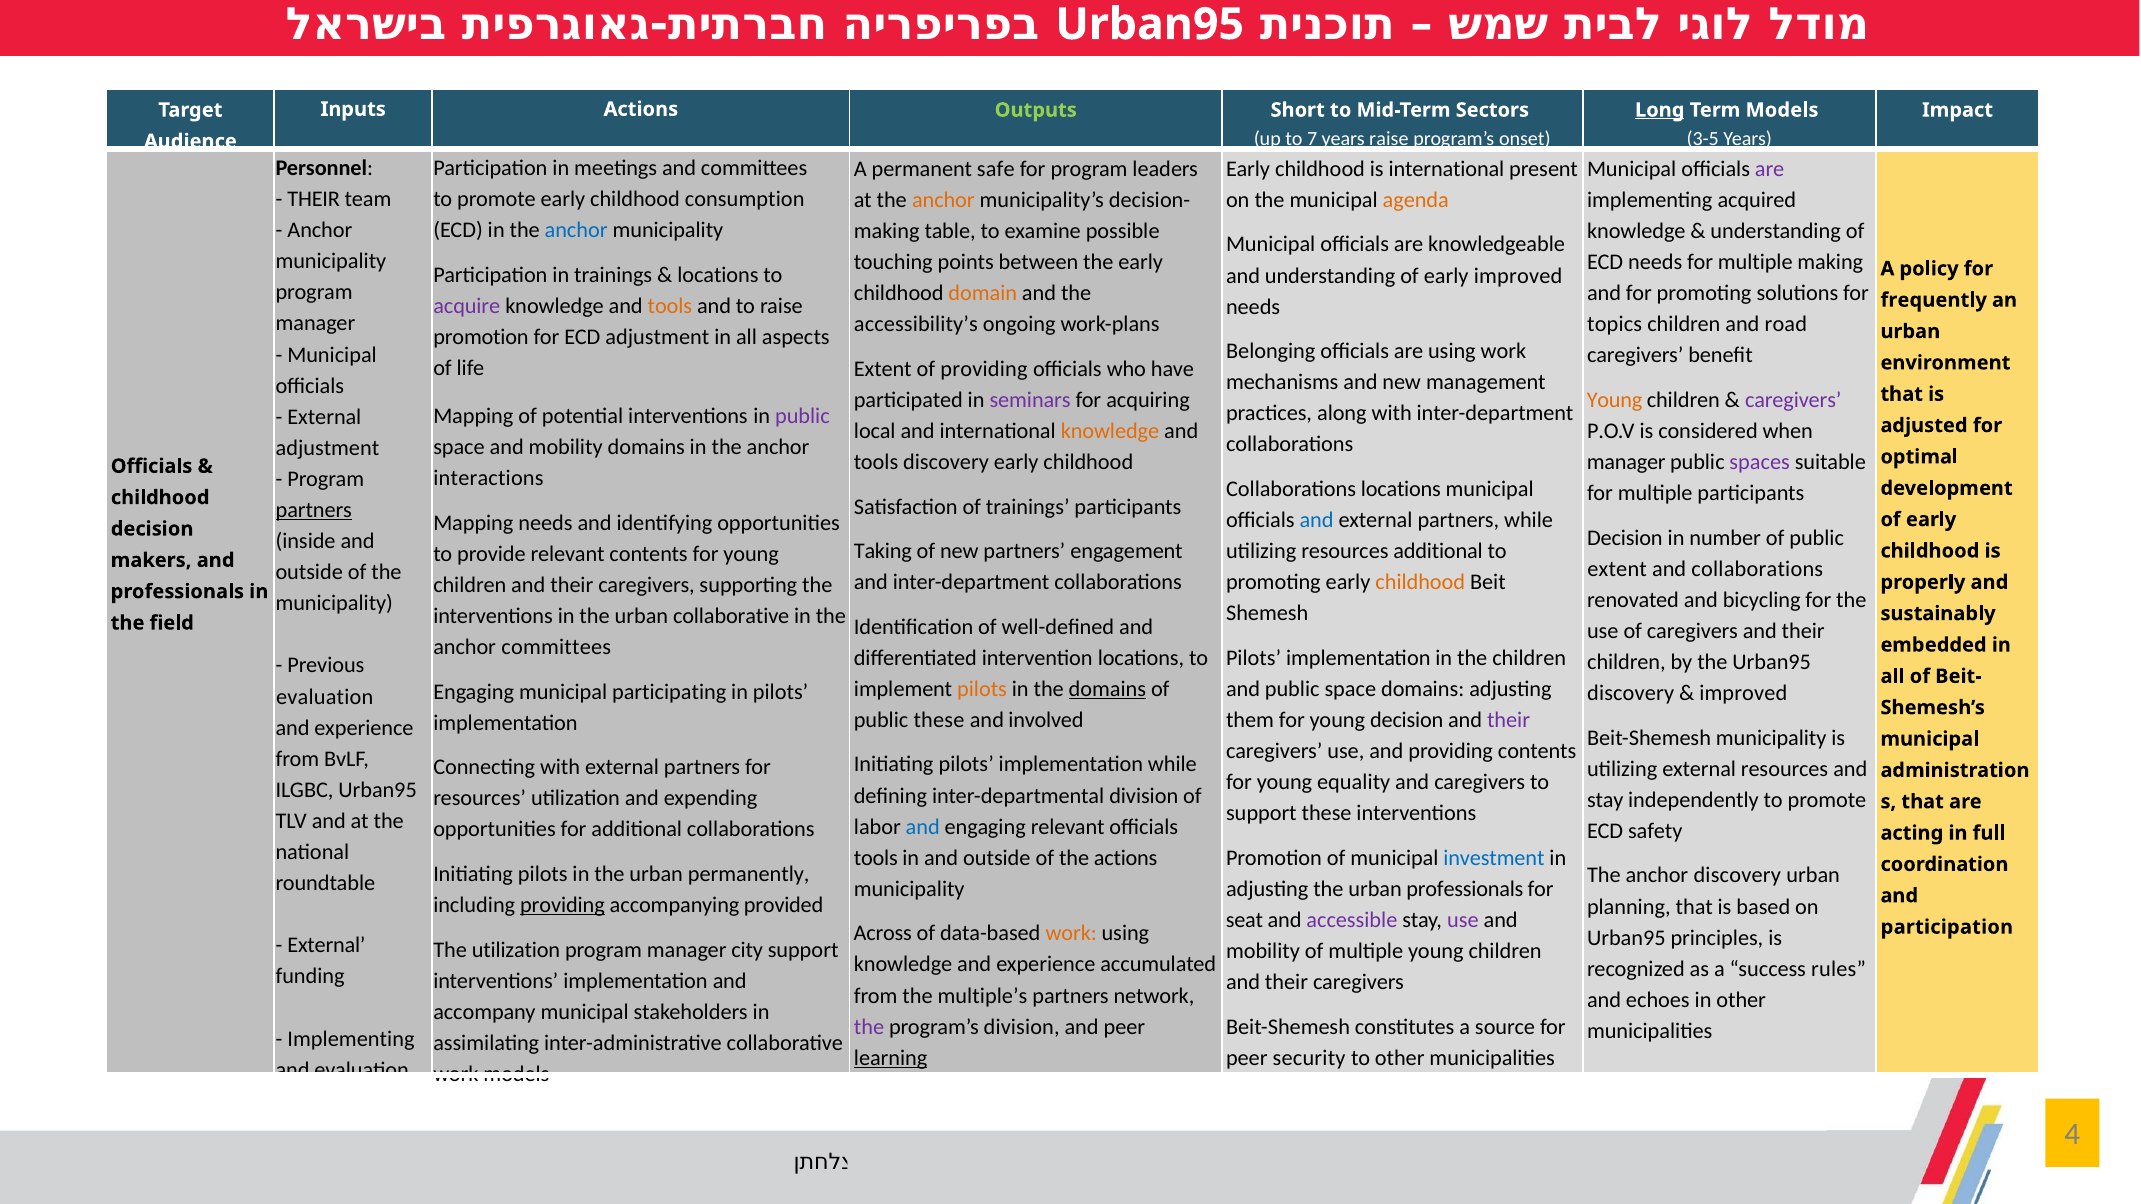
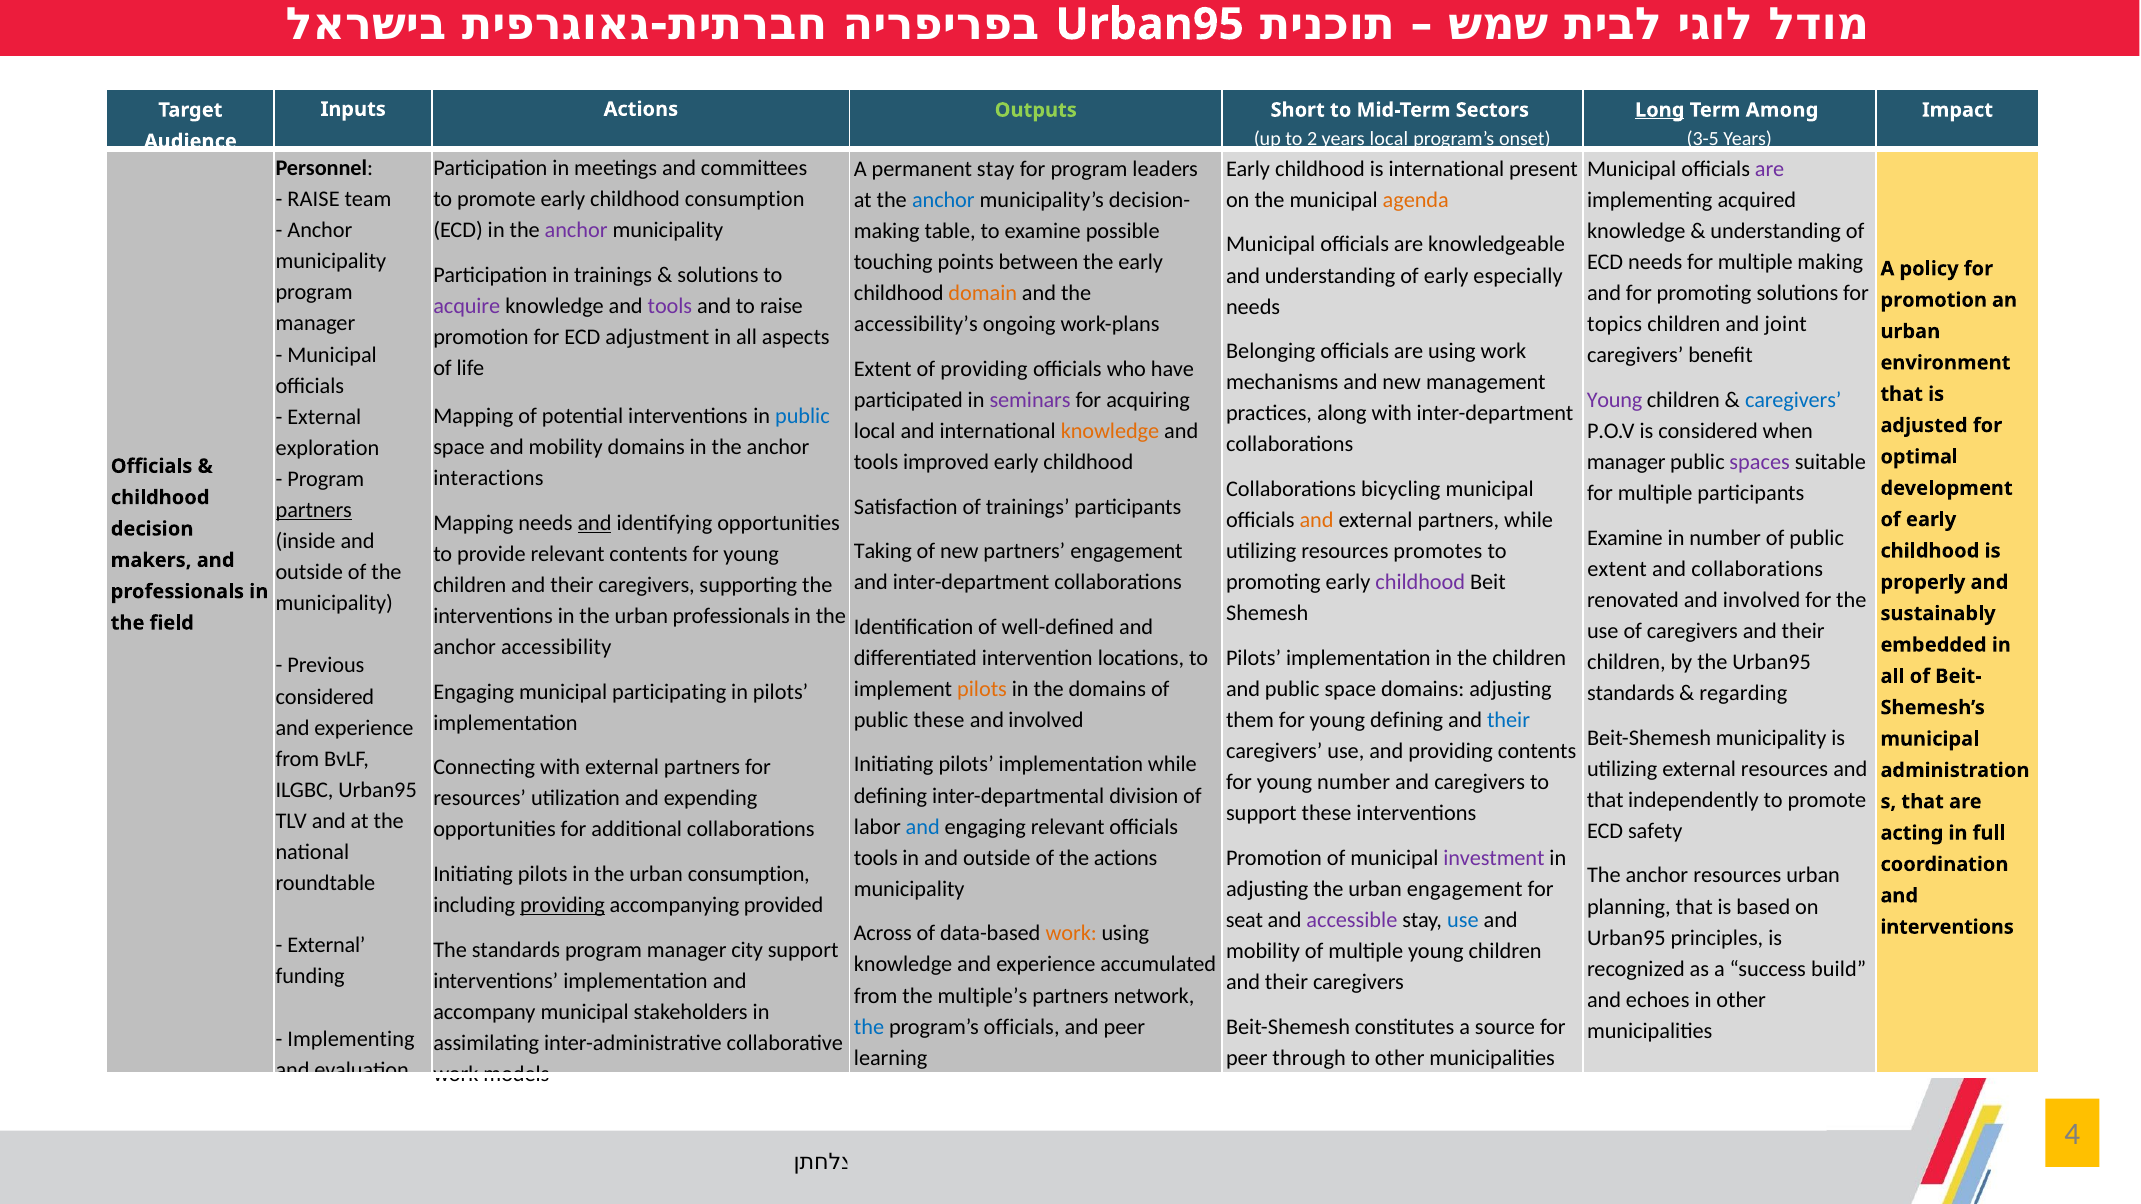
Term Models: Models -> Among
7: 7 -> 2
years raise: raise -> local
permanent safe: safe -> stay
THEIR at (314, 199): THEIR -> RAISE
anchor at (943, 200) colour: orange -> blue
anchor at (576, 230) colour: blue -> purple
locations at (718, 275): locations -> solutions
early improved: improved -> especially
frequently at (1934, 300): frequently -> promotion
tools at (670, 306) colour: orange -> purple
road: road -> joint
Young at (1615, 400) colour: orange -> purple
caregivers at (1793, 400) colour: purple -> blue
public at (802, 416) colour: purple -> blue
adjustment at (327, 448): adjustment -> exploration
tools discovery: discovery -> improved
Collaborations locations: locations -> bicycling
and at (1317, 520) colour: blue -> orange
and at (595, 523) underline: none -> present
Decision at (1625, 538): Decision -> Examine
resources additional: additional -> promotes
childhood at (1420, 582) colour: orange -> purple
renovated and bicycling: bicycling -> involved
urban collaborative: collaborative -> professionals
anchor committees: committees -> accessibility
domains at (1107, 689) underline: present -> none
discovery at (1631, 693): discovery -> standards
improved at (1743, 693): improved -> regarding
evaluation at (325, 697): evaluation -> considered
young decision: decision -> defining
their at (1509, 720) colour: purple -> blue
young equality: equality -> number
stay at (1605, 800): stay -> that
investment colour: blue -> purple
urban permanently: permanently -> consumption
anchor discovery: discovery -> resources
urban professionals: professionals -> engagement
use at (1463, 920) colour: purple -> blue
participation at (1947, 927): participation -> interventions
The utilization: utilization -> standards
rules: rules -> build
the at (869, 1027) colour: purple -> blue
program’s division: division -> officials
learning underline: present -> none
security: security -> through
